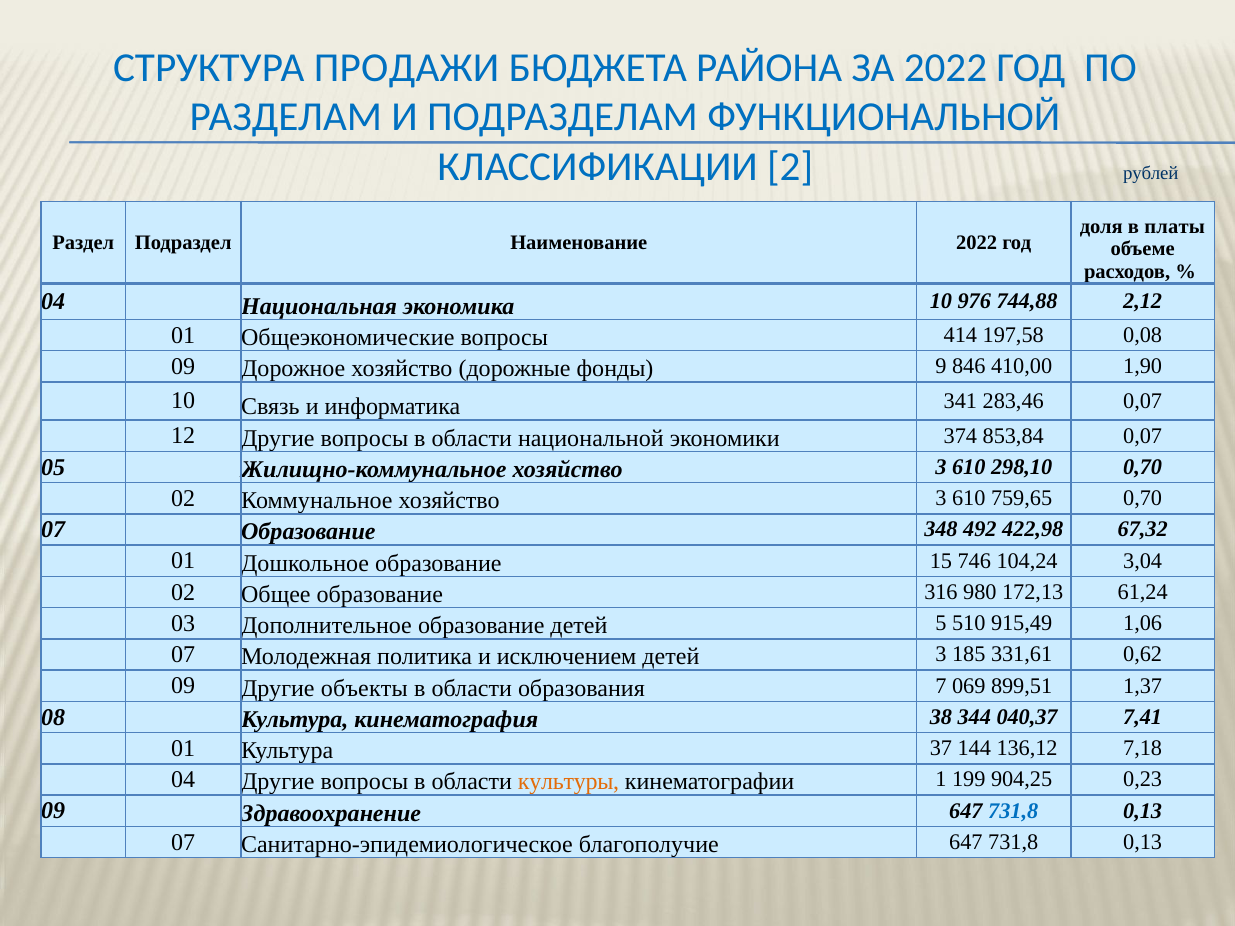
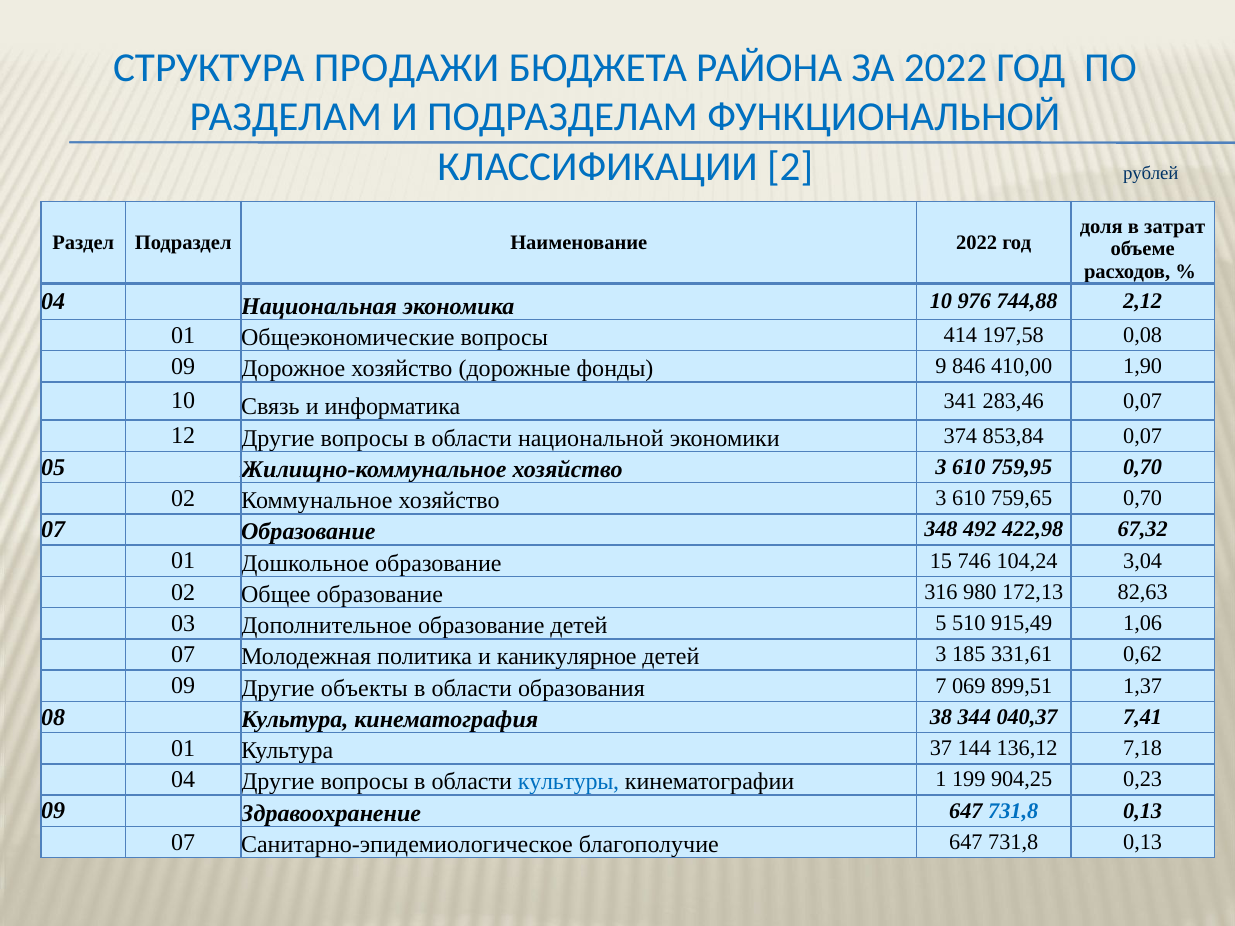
платы: платы -> затрат
298,10: 298,10 -> 759,95
61,24: 61,24 -> 82,63
исключением: исключением -> каникулярное
культуры colour: orange -> blue
